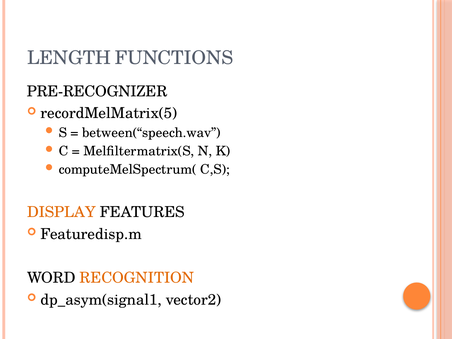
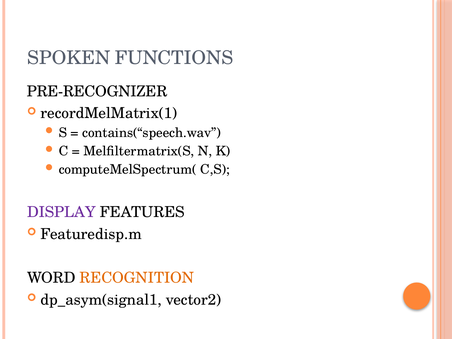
LENGTH: LENGTH -> SPOKEN
recordMelMatrix(5: recordMelMatrix(5 -> recordMelMatrix(1
between(“speech.wav: between(“speech.wav -> contains(“speech.wav
DISPLAY colour: orange -> purple
